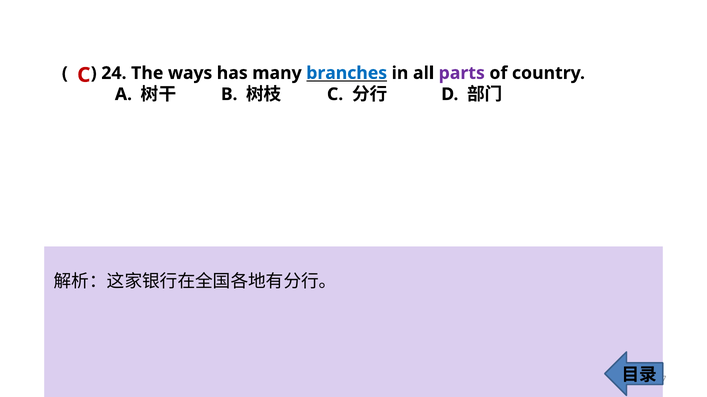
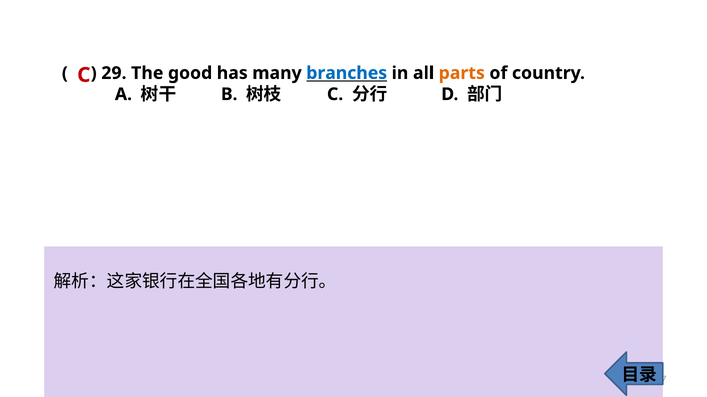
24: 24 -> 29
ways: ways -> good
parts colour: purple -> orange
